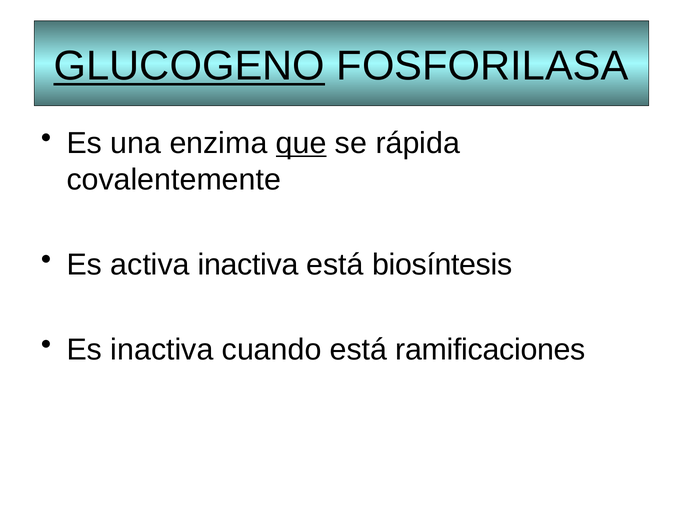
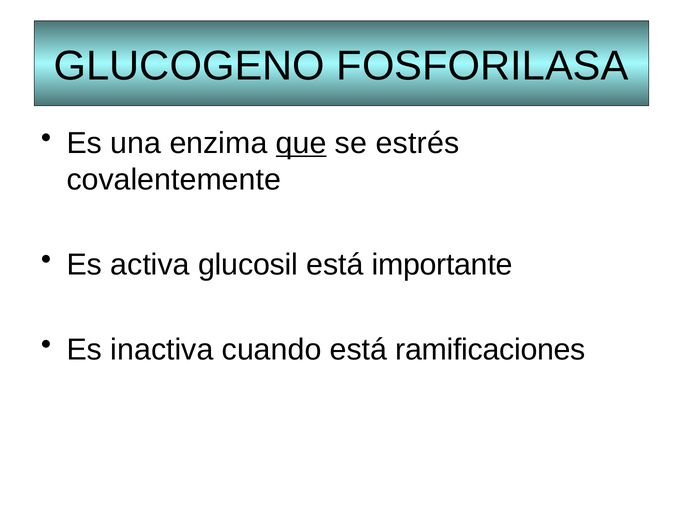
GLUCOGENO underline: present -> none
rápida: rápida -> estrés
activa inactiva: inactiva -> glucosil
biosíntesis: biosíntesis -> importante
